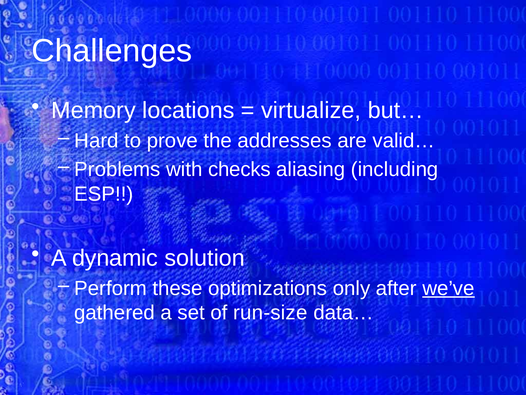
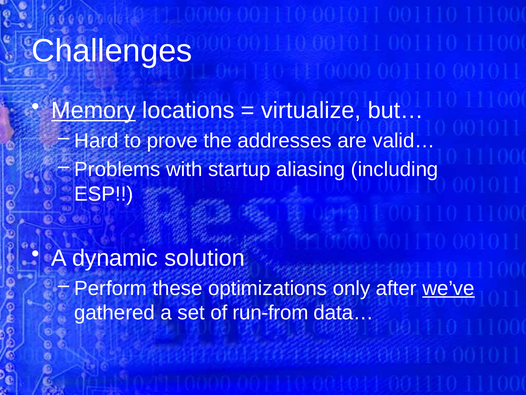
Memory underline: none -> present
checks: checks -> startup
run-size: run-size -> run-from
